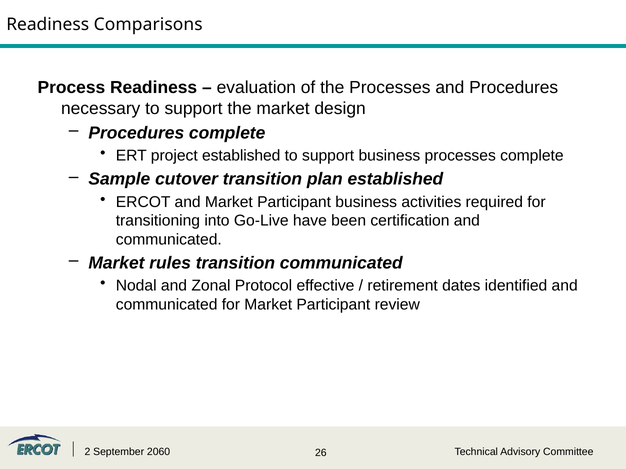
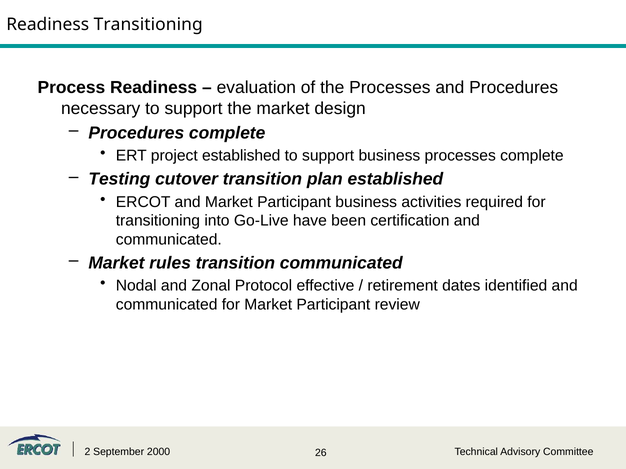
Readiness Comparisons: Comparisons -> Transitioning
Sample: Sample -> Testing
2060: 2060 -> 2000
